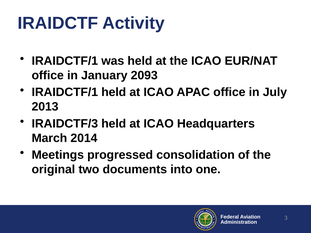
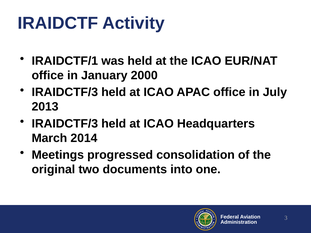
2093: 2093 -> 2000
IRAIDCTF/1 at (65, 92): IRAIDCTF/1 -> IRAIDCTF/3
